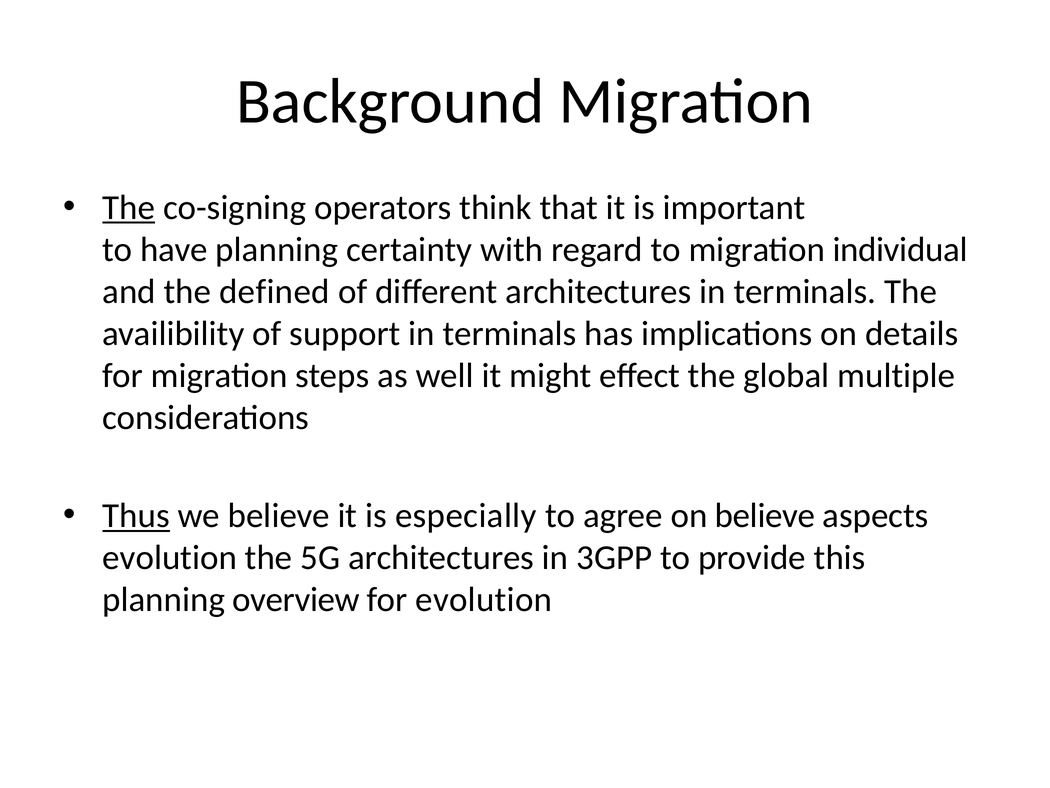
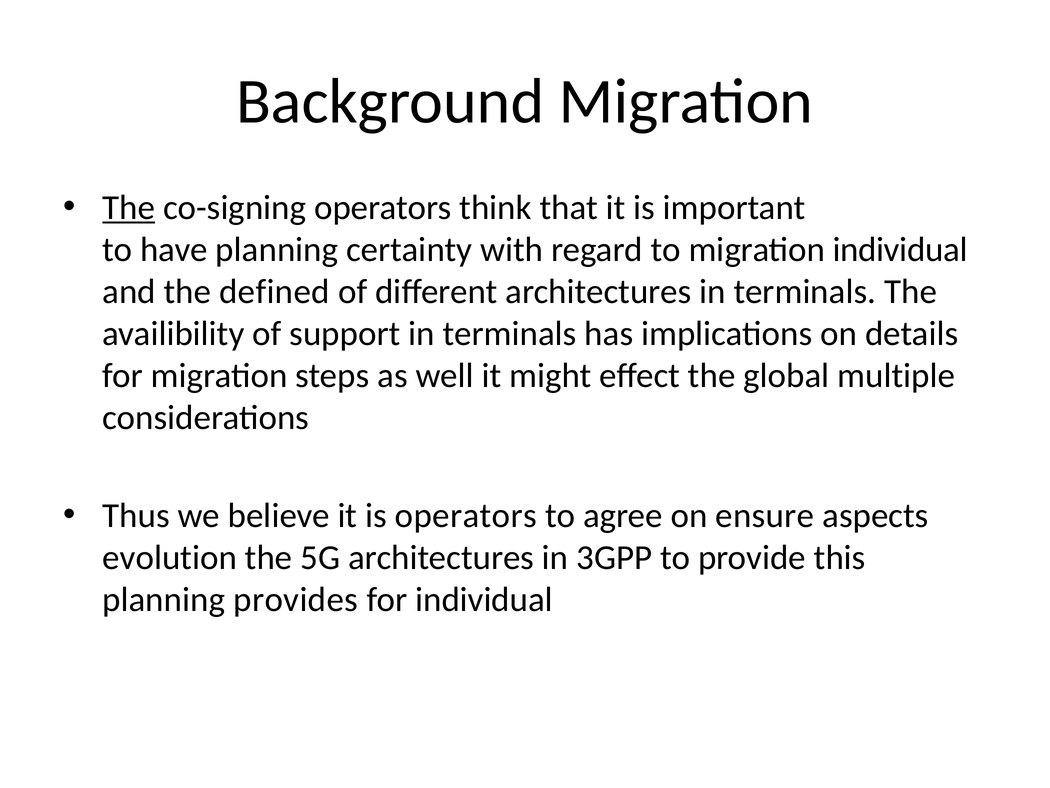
Thus underline: present -> none
is especially: especially -> operators
on believe: believe -> ensure
overview: overview -> provides
for evolution: evolution -> individual
